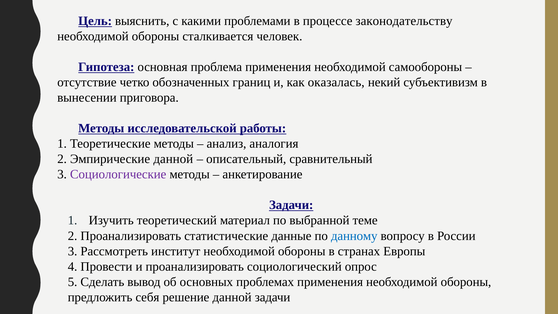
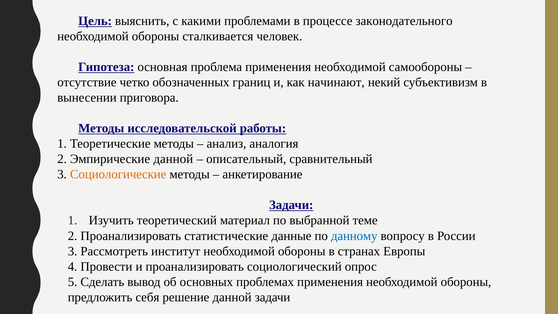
законодательству: законодательству -> законодательного
оказалась: оказалась -> начинают
Социологические colour: purple -> orange
